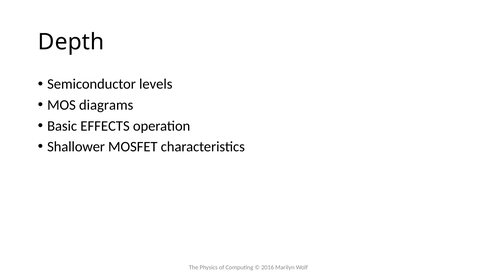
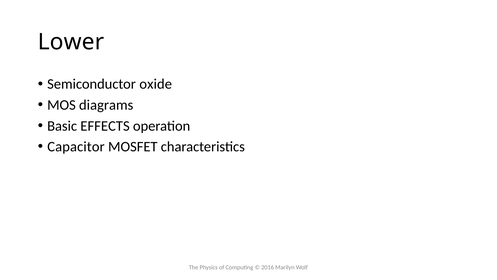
Depth: Depth -> Lower
levels: levels -> oxide
Shallower: Shallower -> Capacitor
